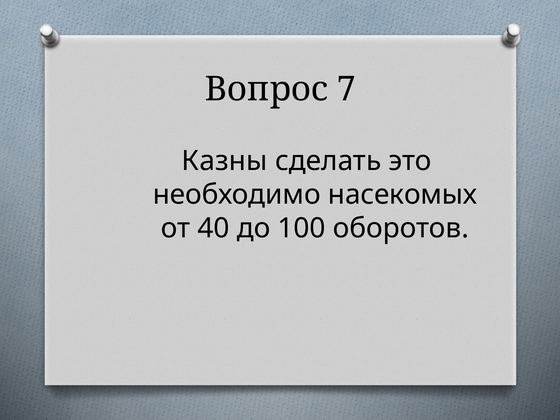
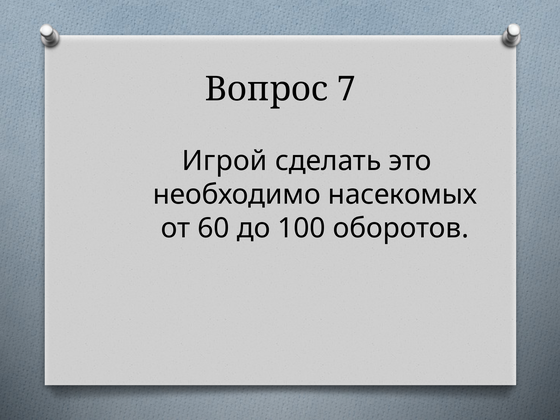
Казны: Казны -> Игрой
40: 40 -> 60
